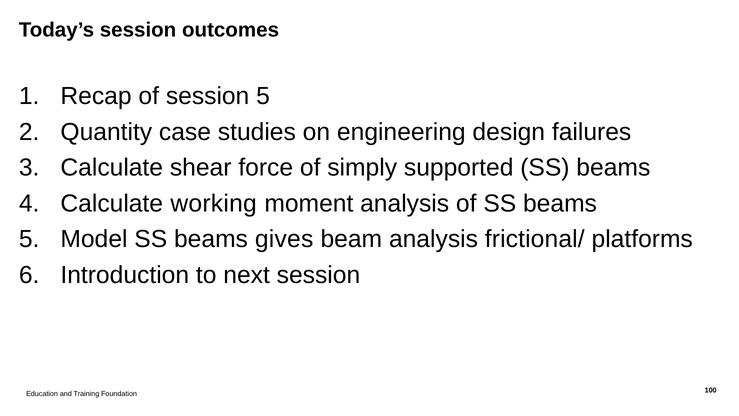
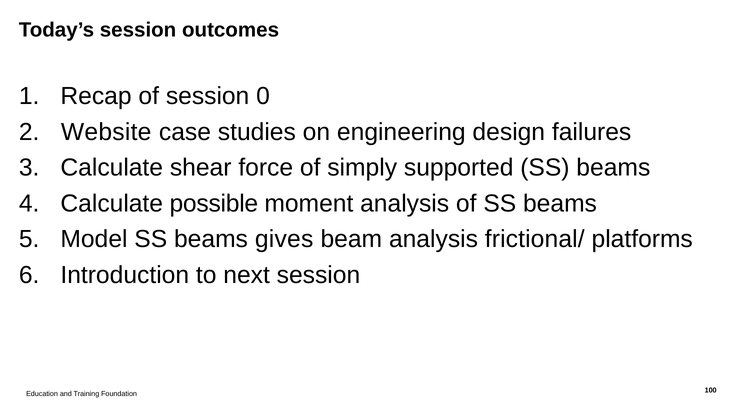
session 5: 5 -> 0
Quantity: Quantity -> Website
working: working -> possible
